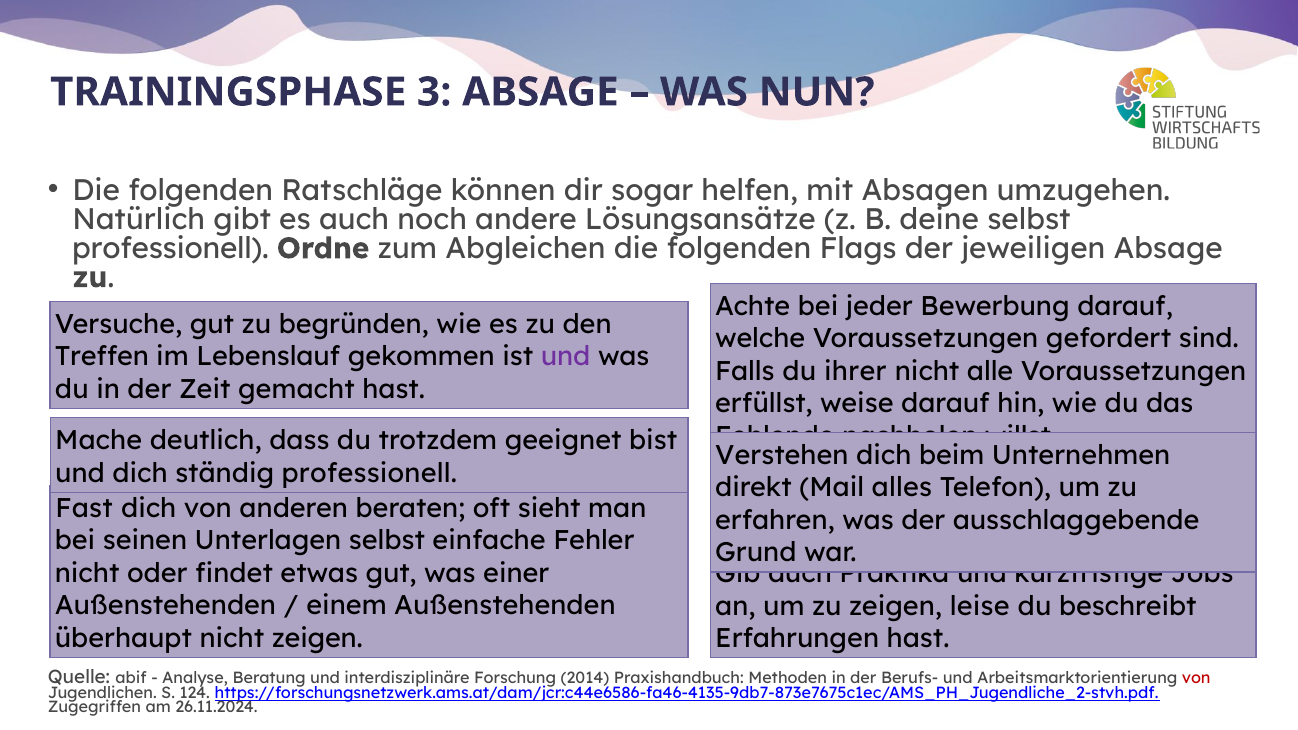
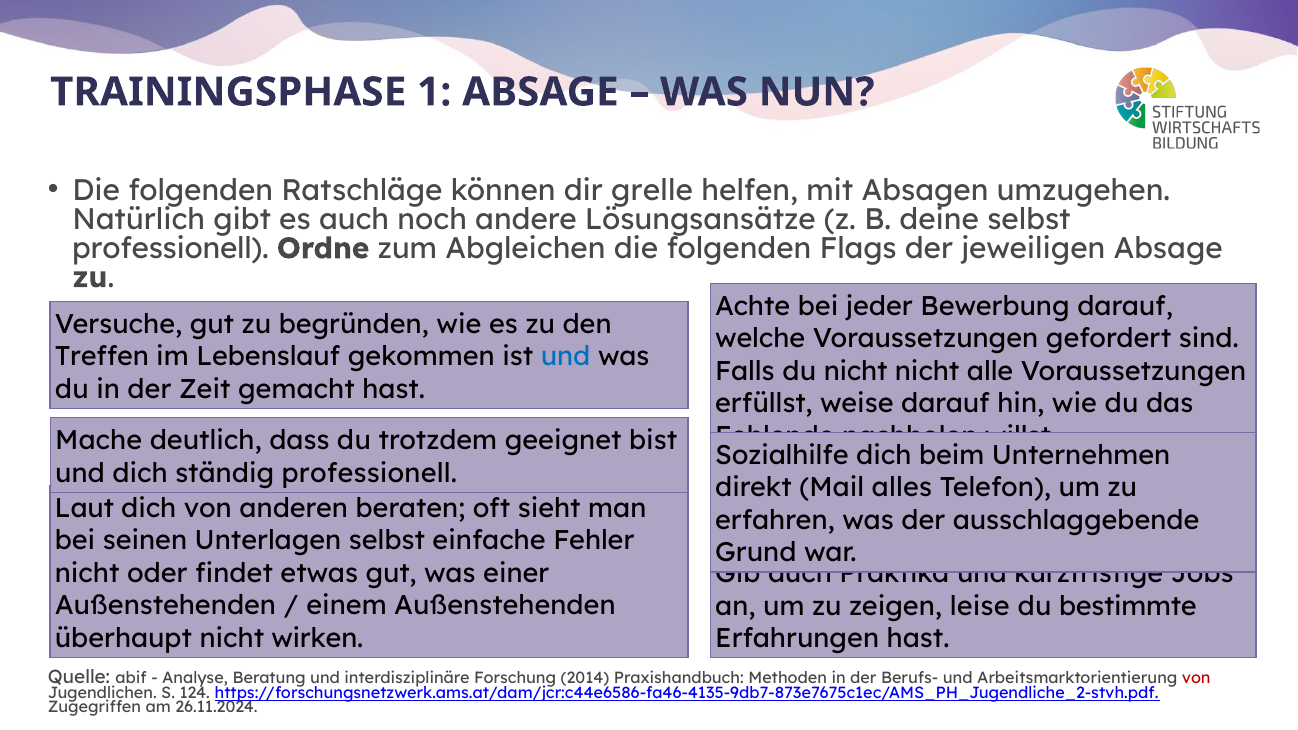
3: 3 -> 1
sogar: sogar -> grelle
und at (566, 357) colour: purple -> blue
du ihrer: ihrer -> nicht
Verstehen: Verstehen -> Sozialhilfe
Fast: Fast -> Laut
beschreibt: beschreibt -> bestimmte
nicht zeigen: zeigen -> wirken
